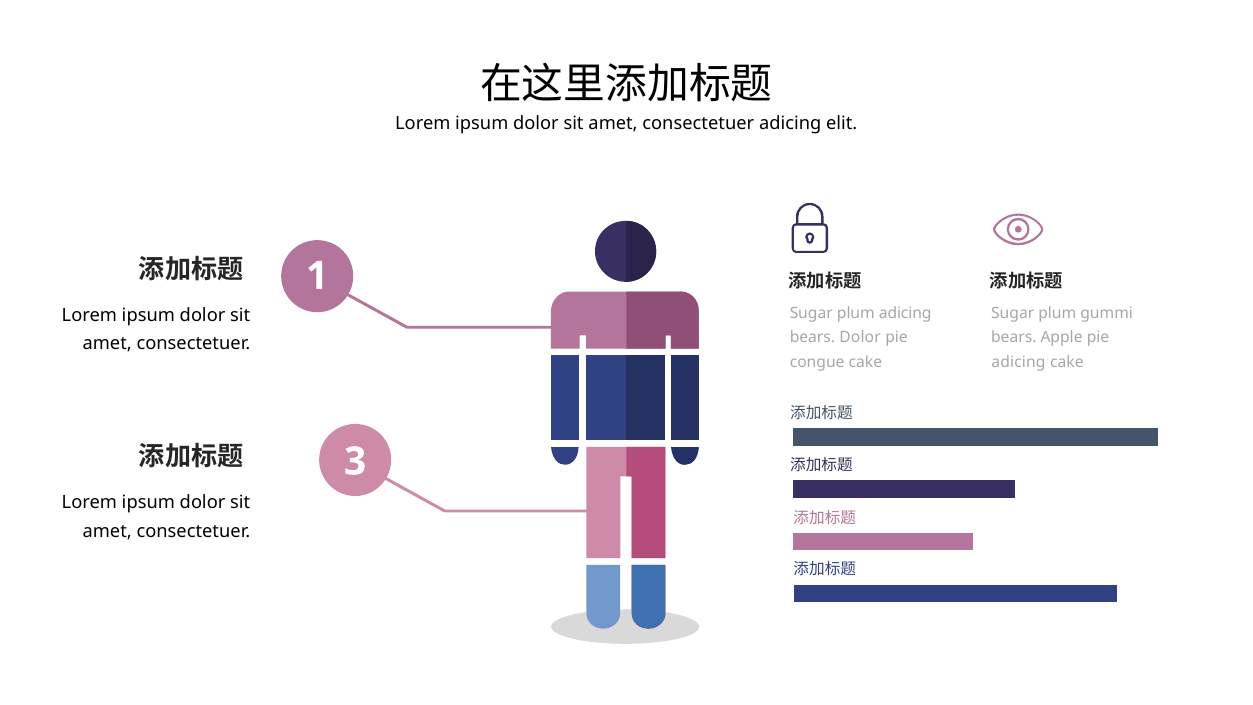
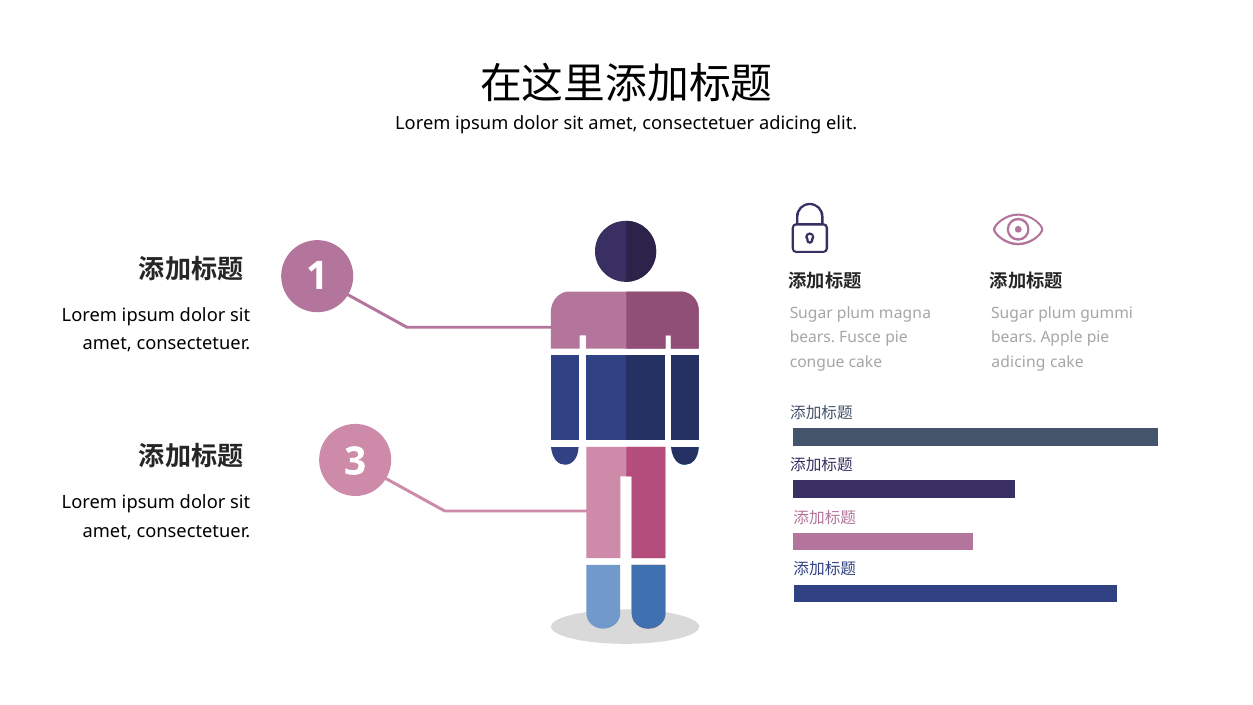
plum adicing: adicing -> magna
bears Dolor: Dolor -> Fusce
